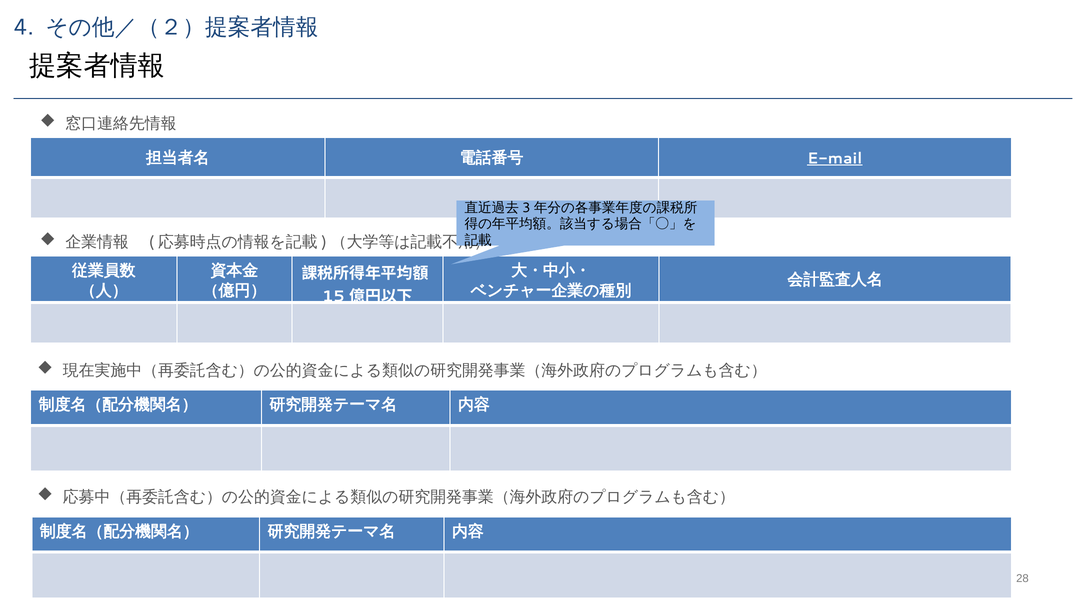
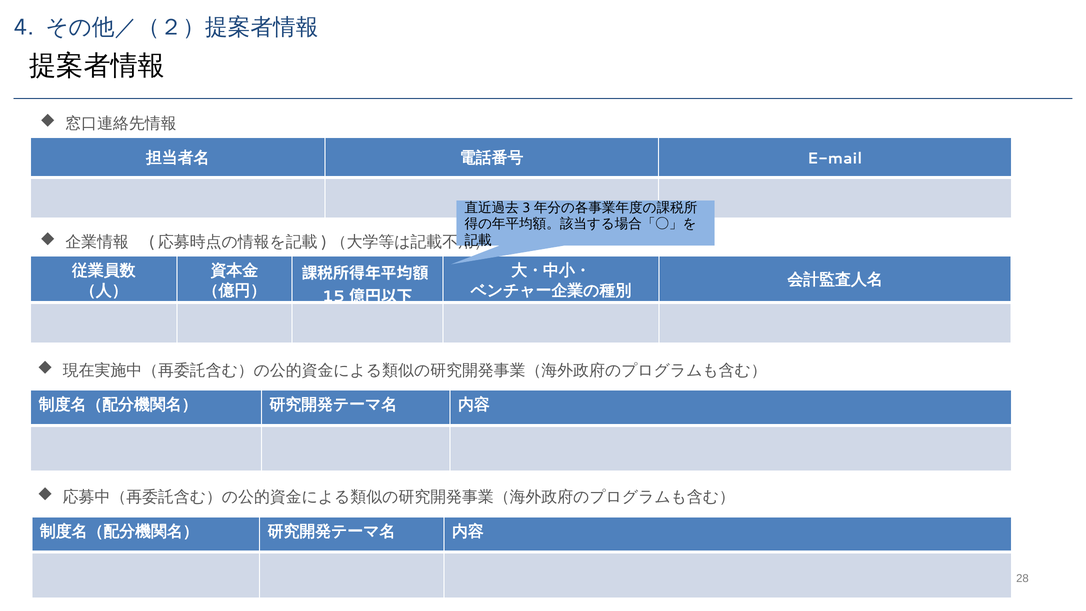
E-mail underline: present -> none
